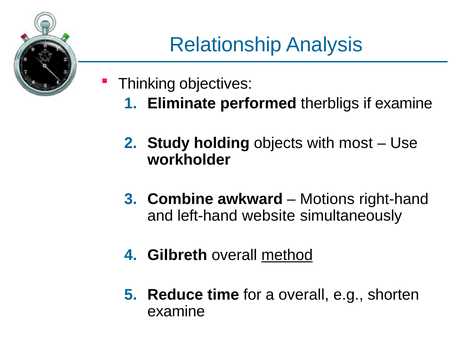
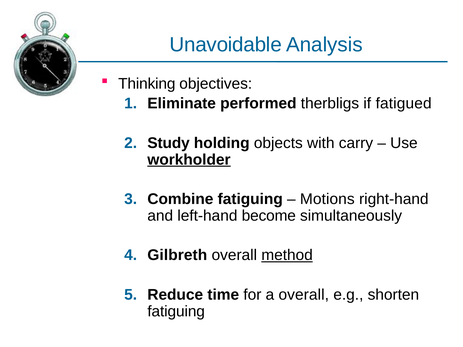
Relationship: Relationship -> Unavoidable
if examine: examine -> fatigued
most: most -> carry
workholder underline: none -> present
Combine awkward: awkward -> fatiguing
website: website -> become
examine at (176, 312): examine -> fatiguing
